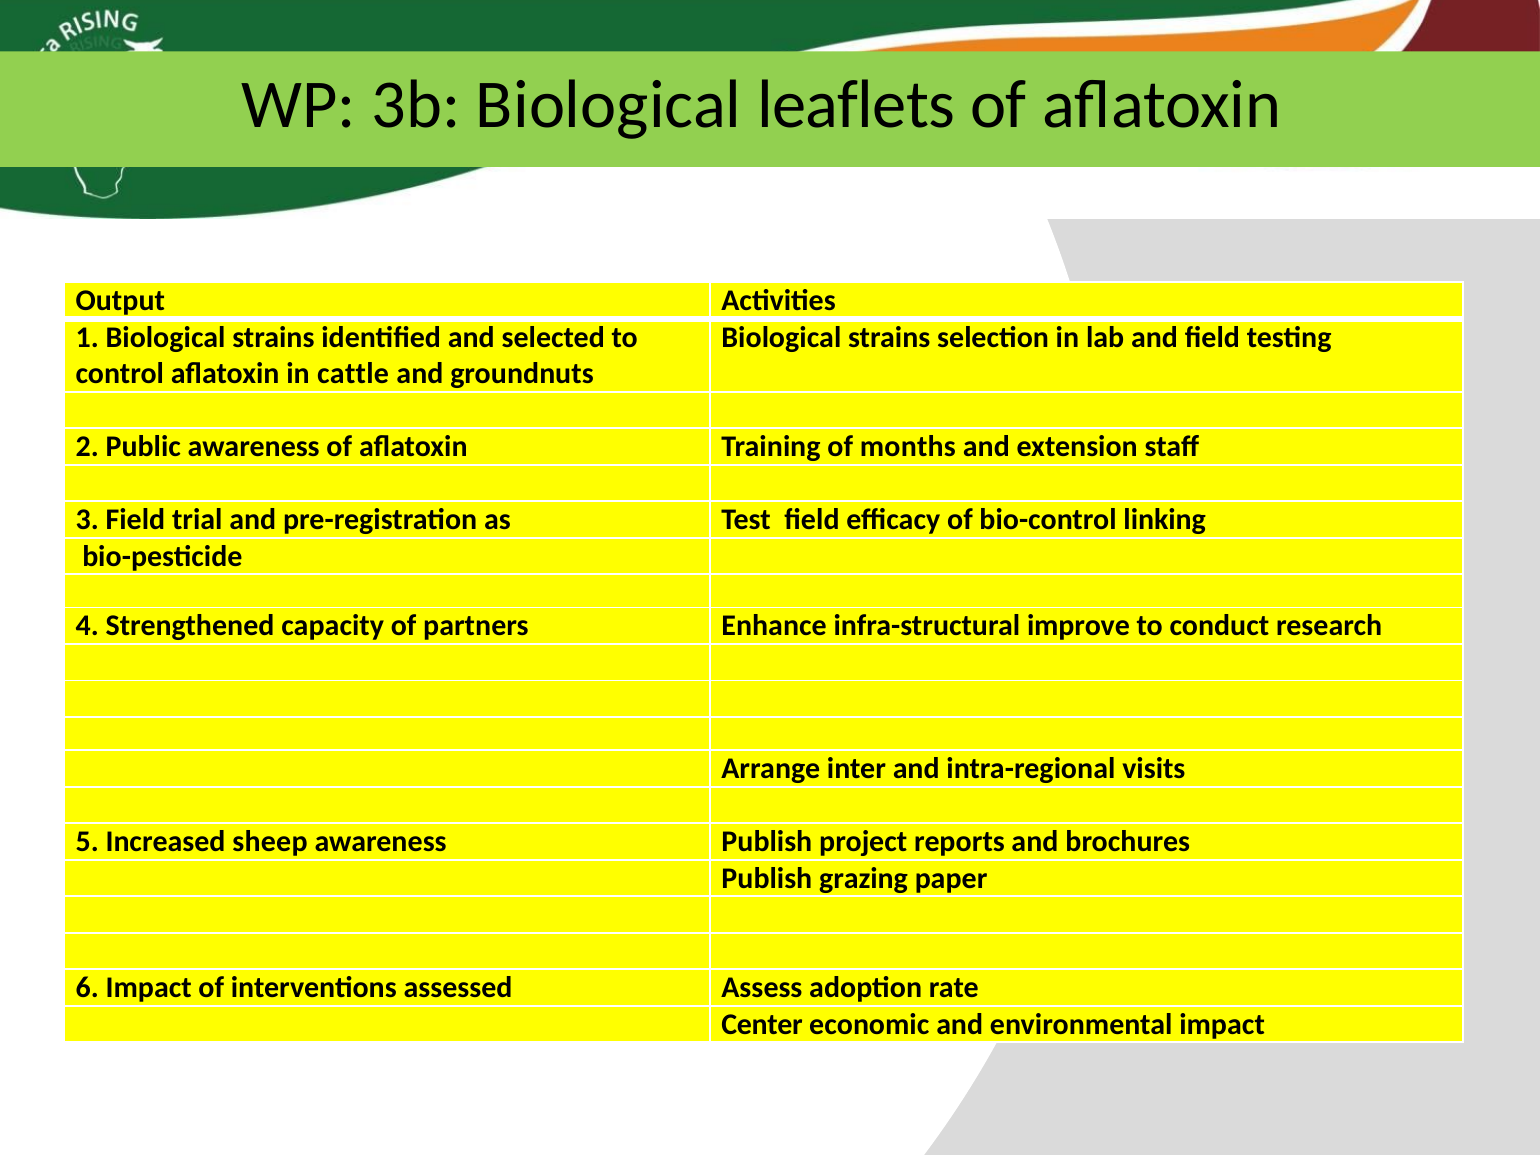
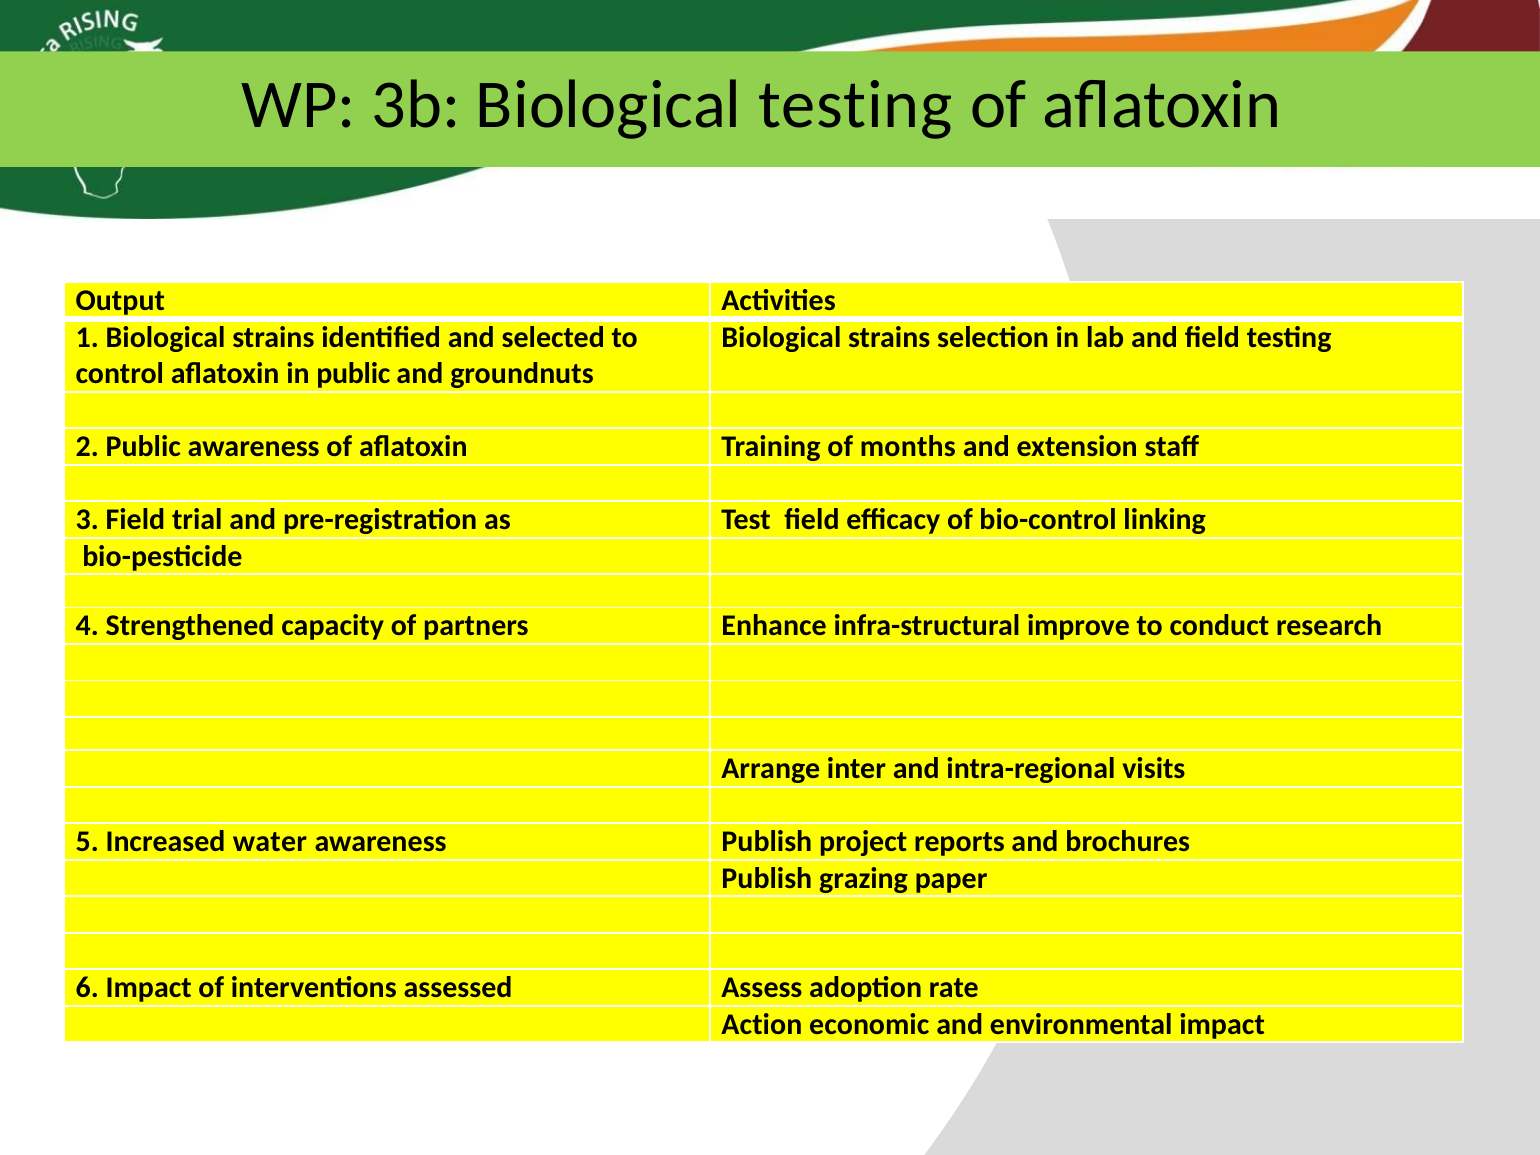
Biological leaflets: leaflets -> testing
in cattle: cattle -> public
sheep: sheep -> water
Center: Center -> Action
